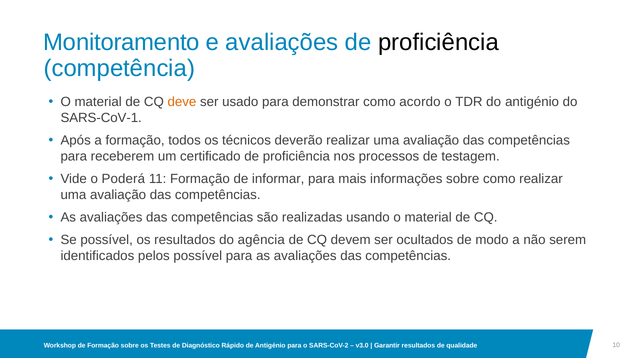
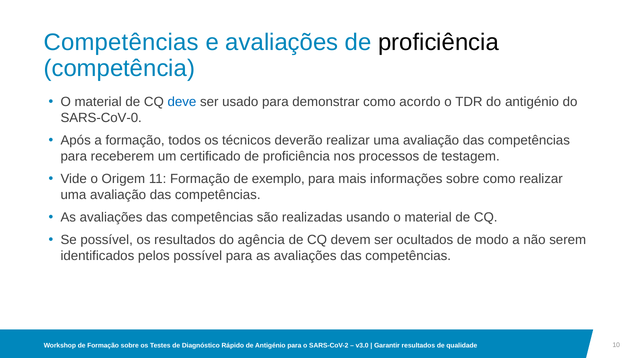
Monitoramento at (122, 42): Monitoramento -> Competências
deve colour: orange -> blue
SARS-CoV-1: SARS-CoV-1 -> SARS-CoV-0
Poderá: Poderá -> Origem
informar: informar -> exemplo
